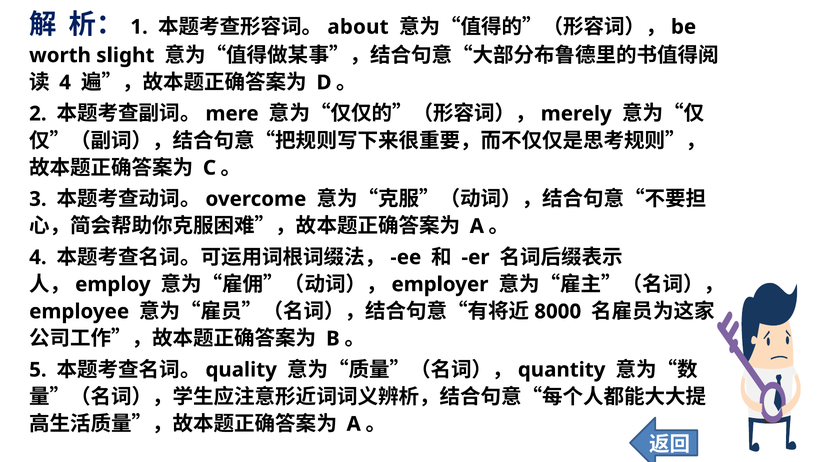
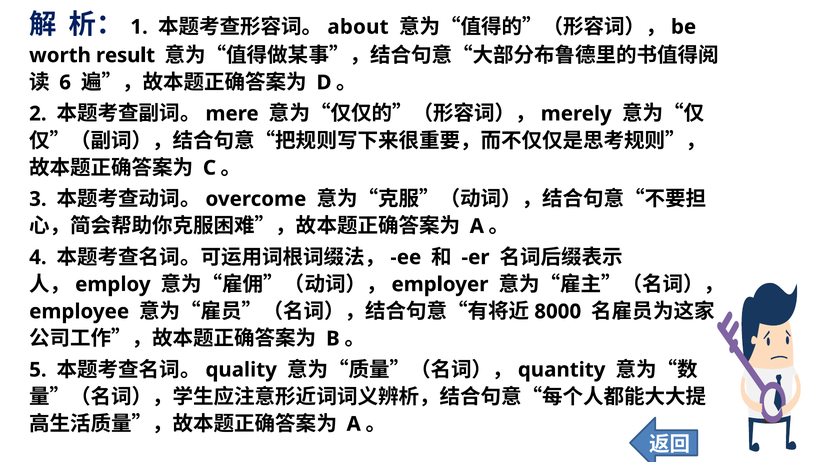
slight: slight -> result
4 at (65, 82): 4 -> 6
